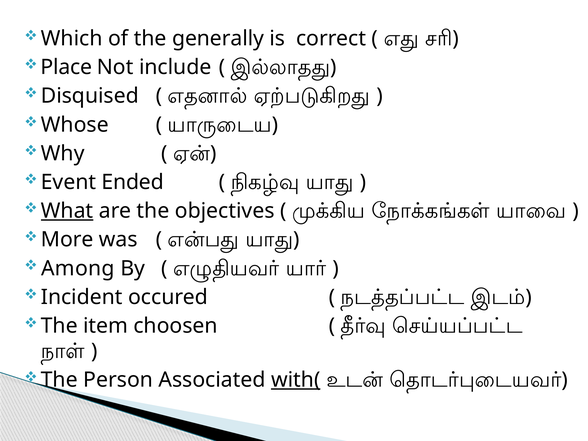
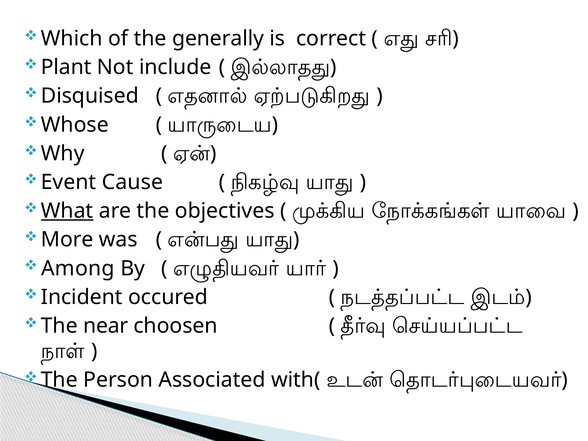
Place: Place -> Plant
Ended: Ended -> Cause
item: item -> near
with( underline: present -> none
